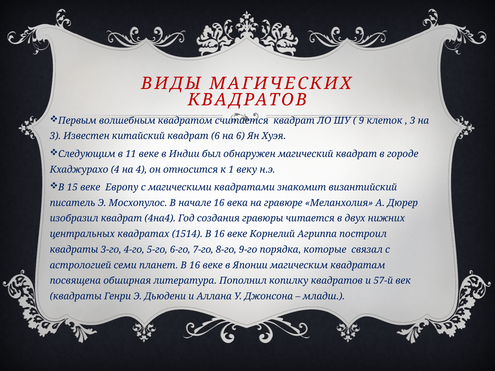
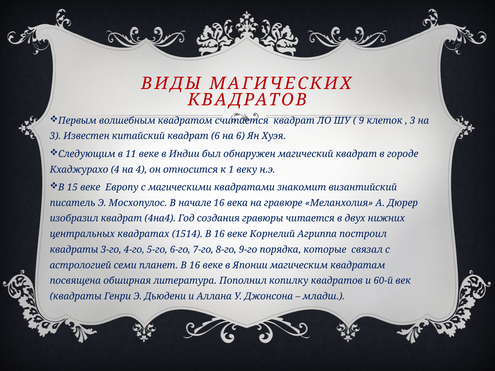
57-й: 57-й -> 60-й
